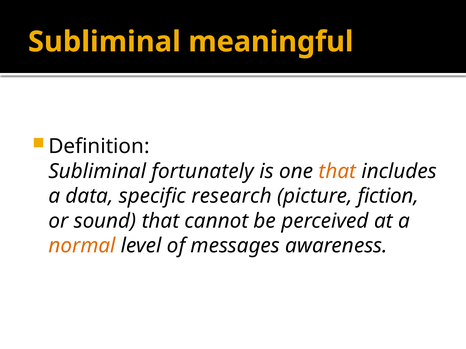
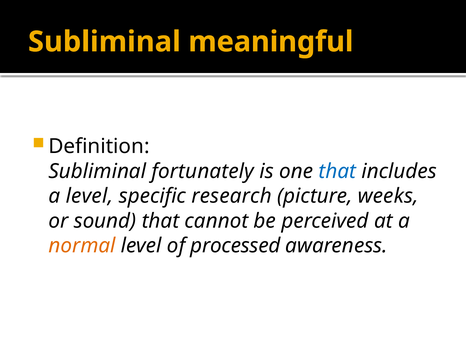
that at (337, 172) colour: orange -> blue
a data: data -> level
fiction: fiction -> weeks
messages: messages -> processed
